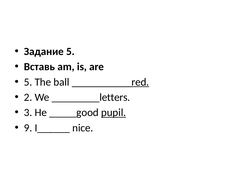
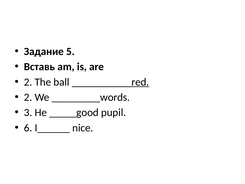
5 at (28, 82): 5 -> 2
_________letters: _________letters -> _________words
pupil underline: present -> none
9: 9 -> 6
